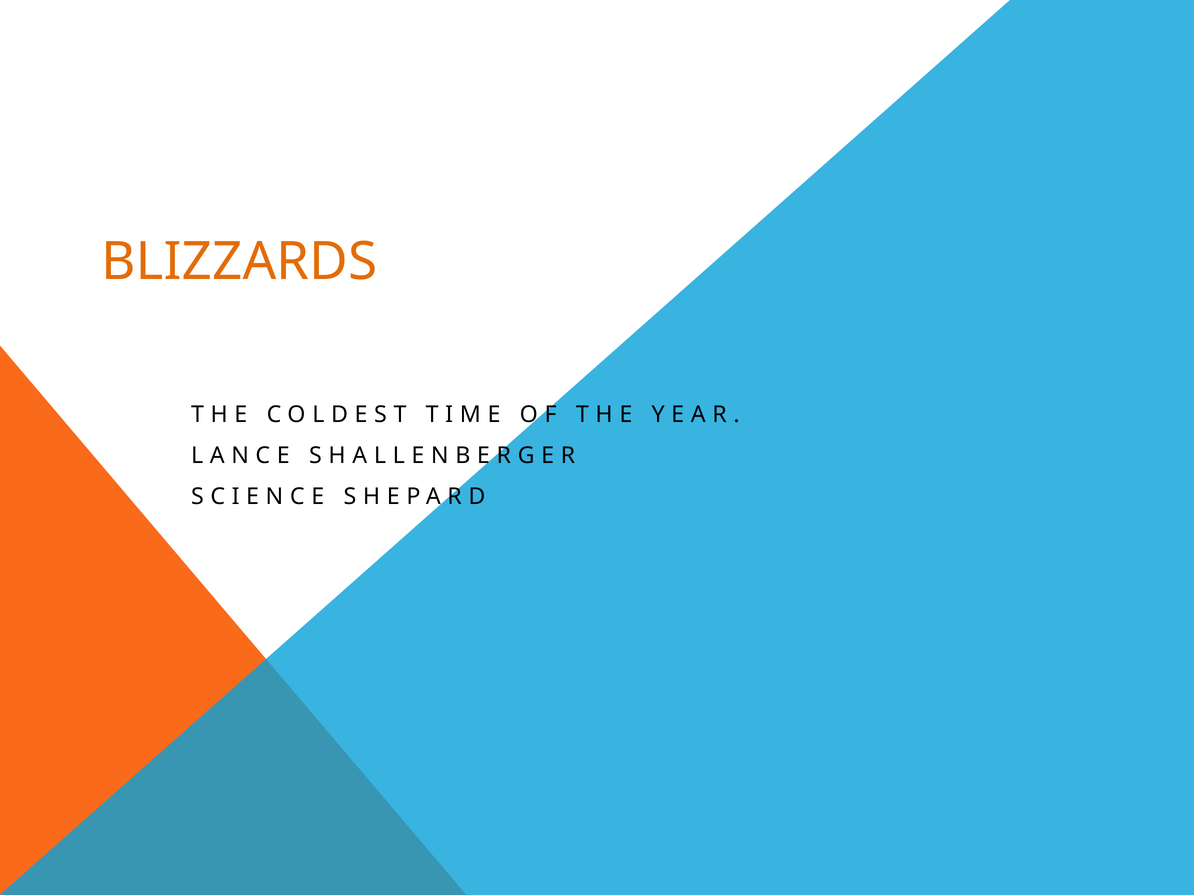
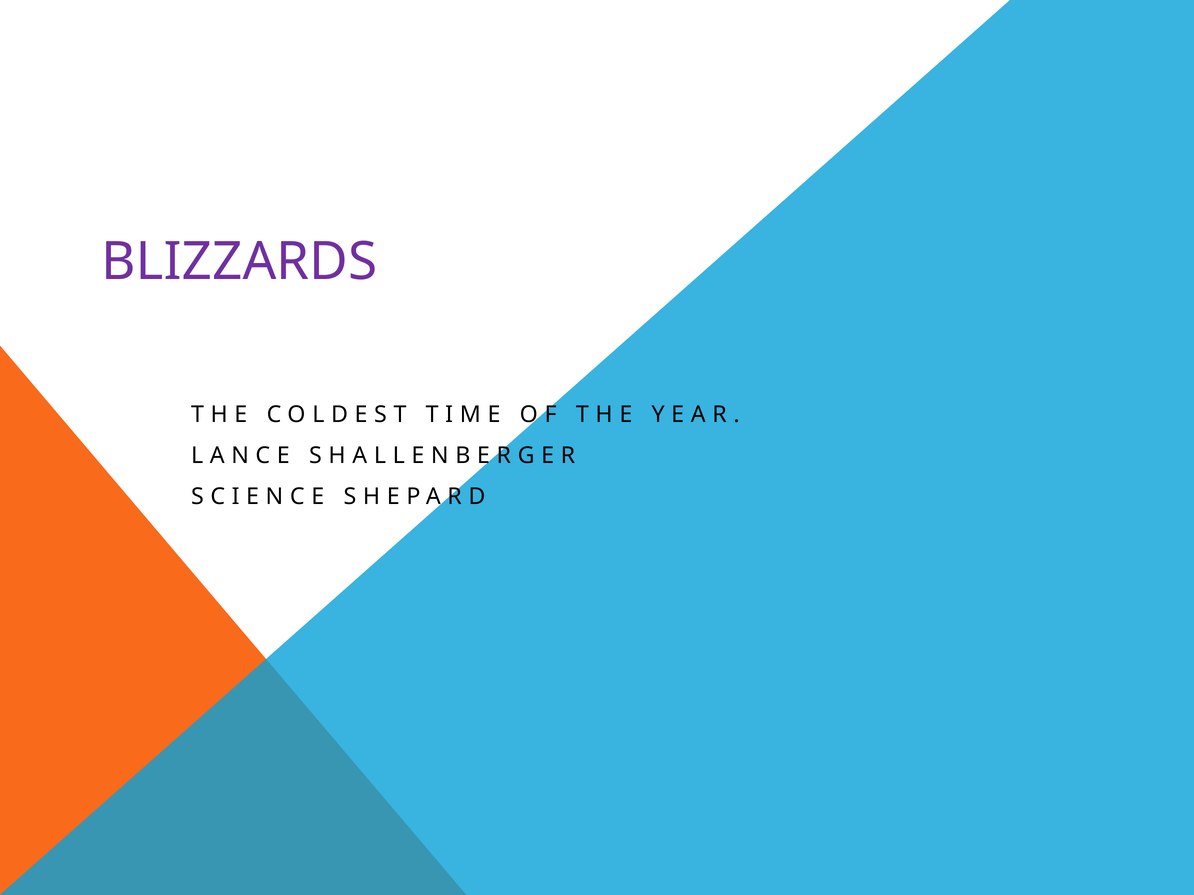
BLIZZARDS colour: orange -> purple
